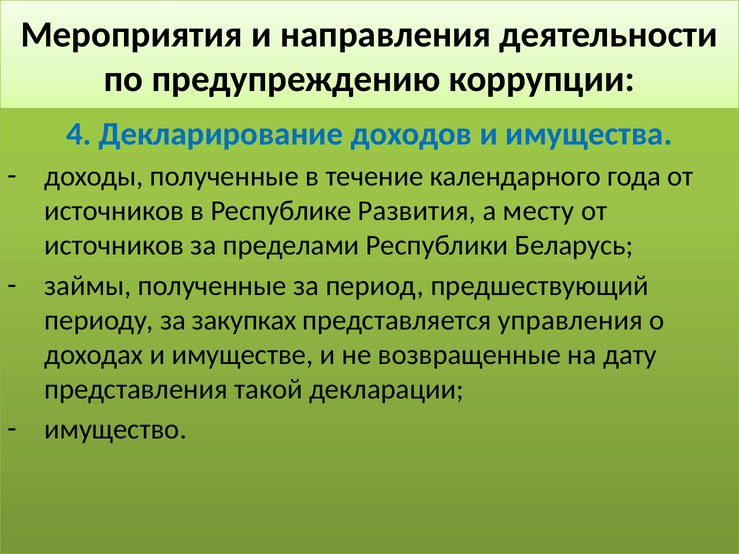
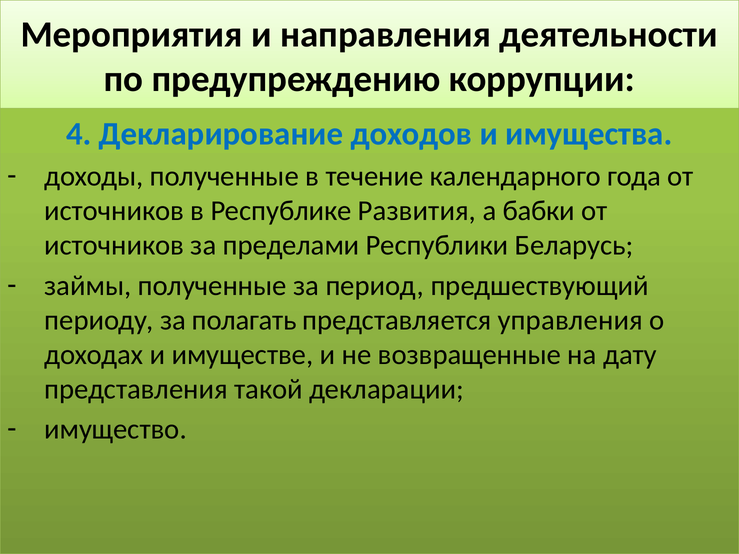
месту: месту -> бабки
закупках: закупках -> полагать
